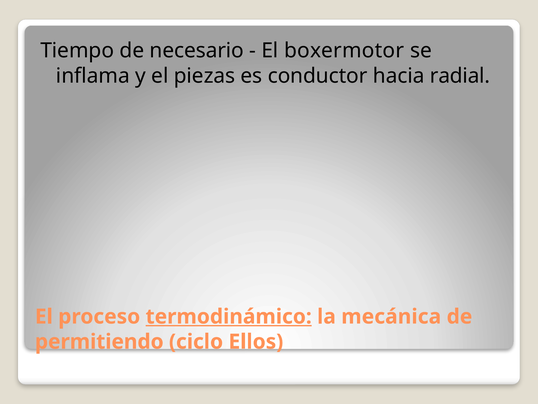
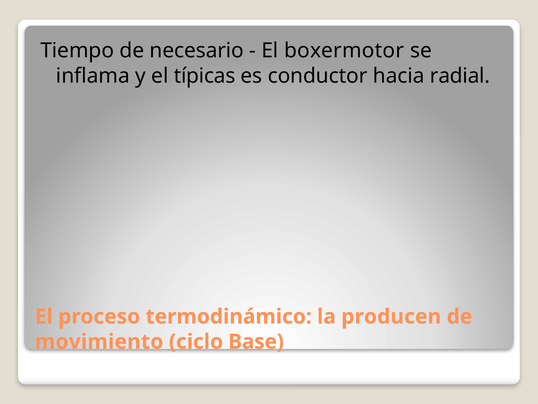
piezas: piezas -> típicas
termodinámico underline: present -> none
mecánica: mecánica -> producen
permitiendo: permitiendo -> movimiento
Ellos: Ellos -> Base
